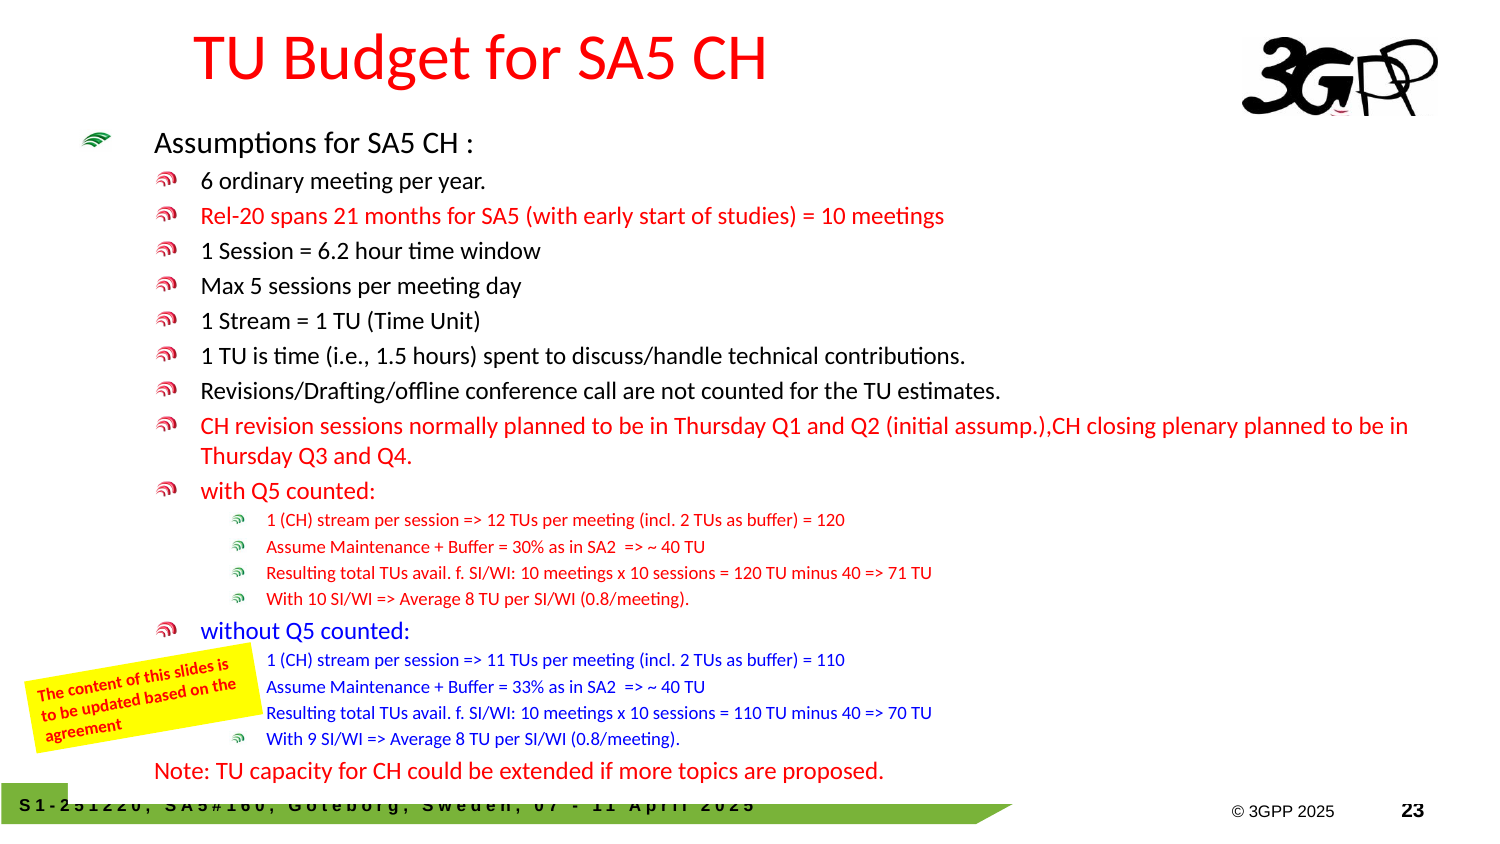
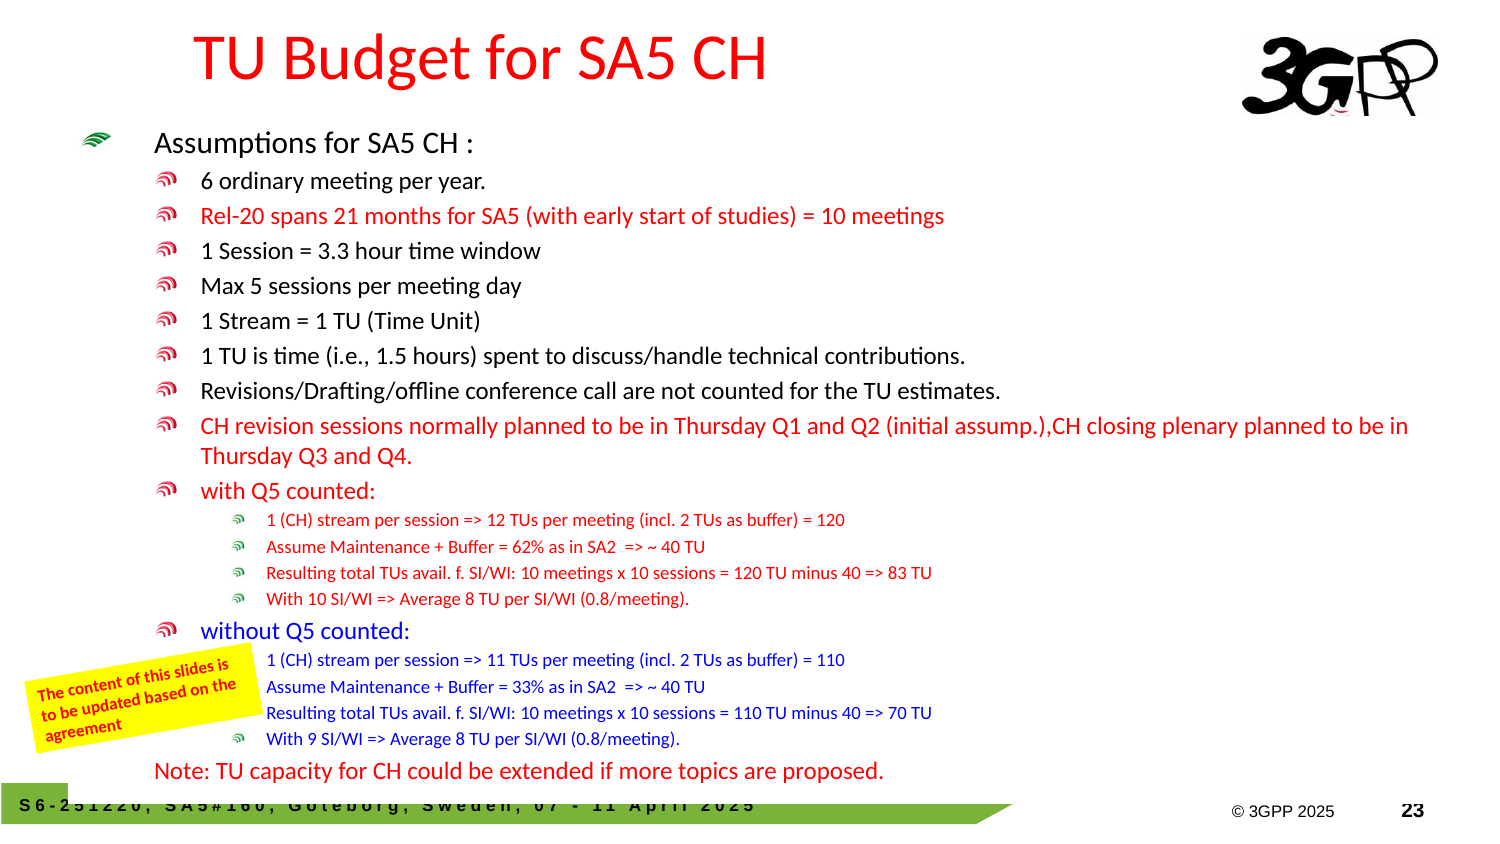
6.2: 6.2 -> 3.3
30%: 30% -> 62%
71: 71 -> 83
1 at (40, 806): 1 -> 6
